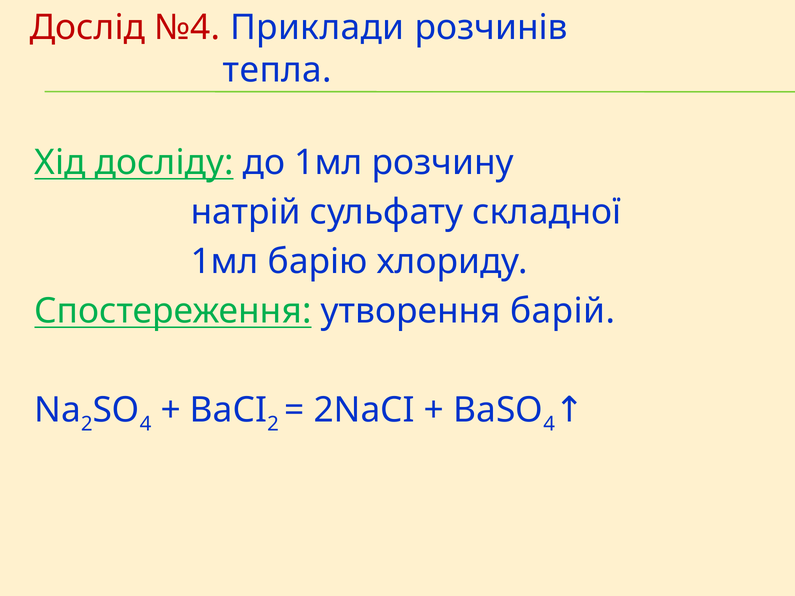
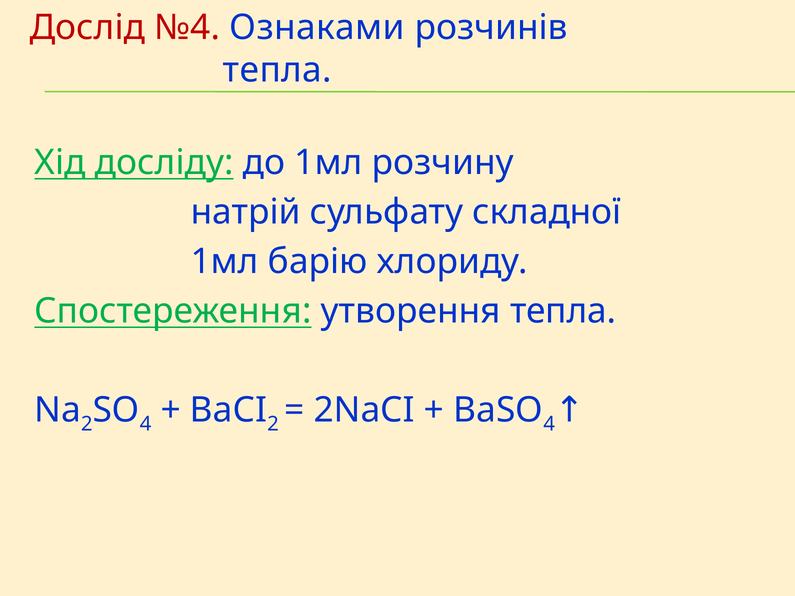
Приклади: Приклади -> Ознаками
утворення барій: барій -> тепла
